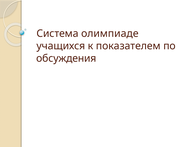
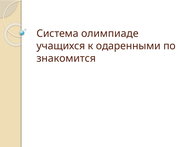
показателем: показателем -> одаренными
обсуждения: обсуждения -> знакомится
